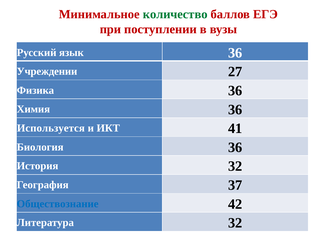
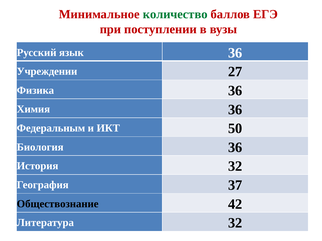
Используется: Используется -> Федеральным
41: 41 -> 50
Обществознание colour: blue -> black
